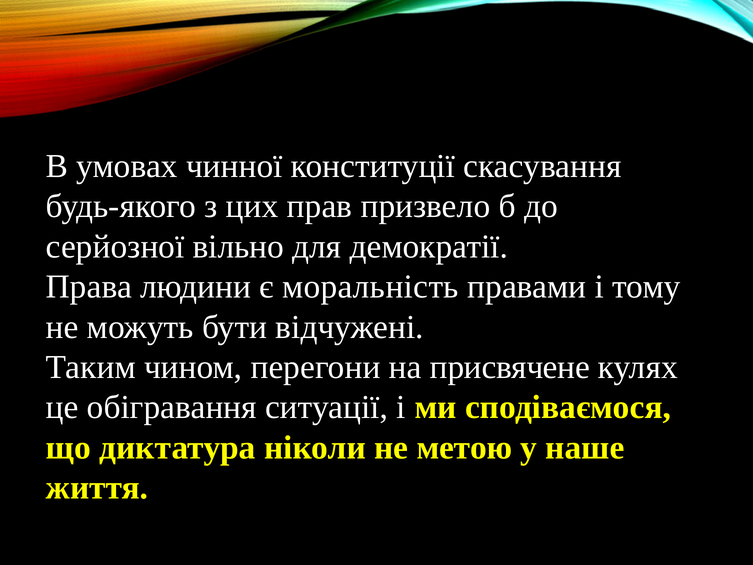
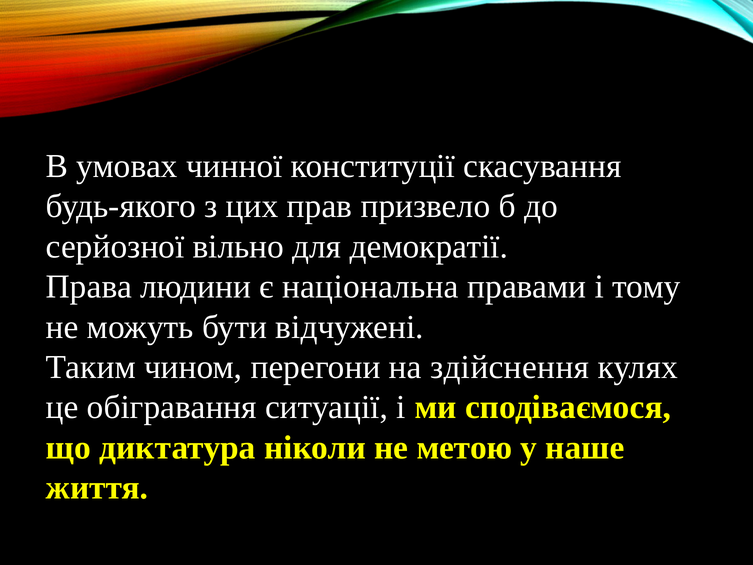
моральність: моральність -> національна
присвячене: присвячене -> здійснення
